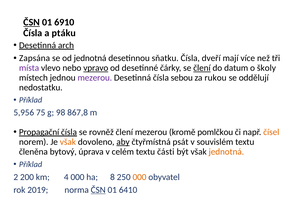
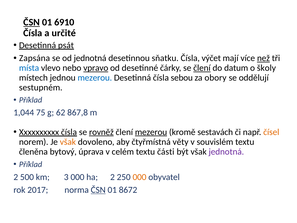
ptáku: ptáku -> určité
arch: arch -> psát
dveří: dveří -> výčet
než underline: none -> present
místa colour: purple -> blue
mezerou at (95, 78) colour: purple -> blue
rukou: rukou -> obory
nedostatku: nedostatku -> sestupném
5,956: 5,956 -> 1,044
98: 98 -> 62
Propagační: Propagační -> Xxxxxxxxxx
rovněž underline: none -> present
mezerou at (151, 132) underline: none -> present
pomlčkou: pomlčkou -> sestavách
aby underline: present -> none
psát: psát -> věty
jednotná at (226, 151) colour: orange -> purple
200: 200 -> 500
4: 4 -> 3
ha 8: 8 -> 2
2019: 2019 -> 2017
6410: 6410 -> 8672
